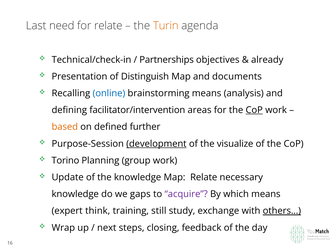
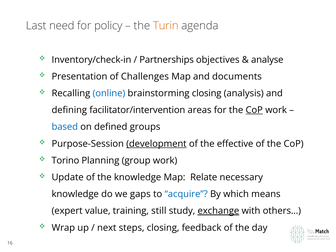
for relate: relate -> policy
Technical/check-in: Technical/check-in -> Inventory/check-in
already: already -> analyse
Distinguish: Distinguish -> Challenges
brainstorming means: means -> closing
based colour: orange -> blue
further: further -> groups
visualize: visualize -> effective
acquire colour: purple -> blue
think: think -> value
exchange underline: none -> present
others… underline: present -> none
